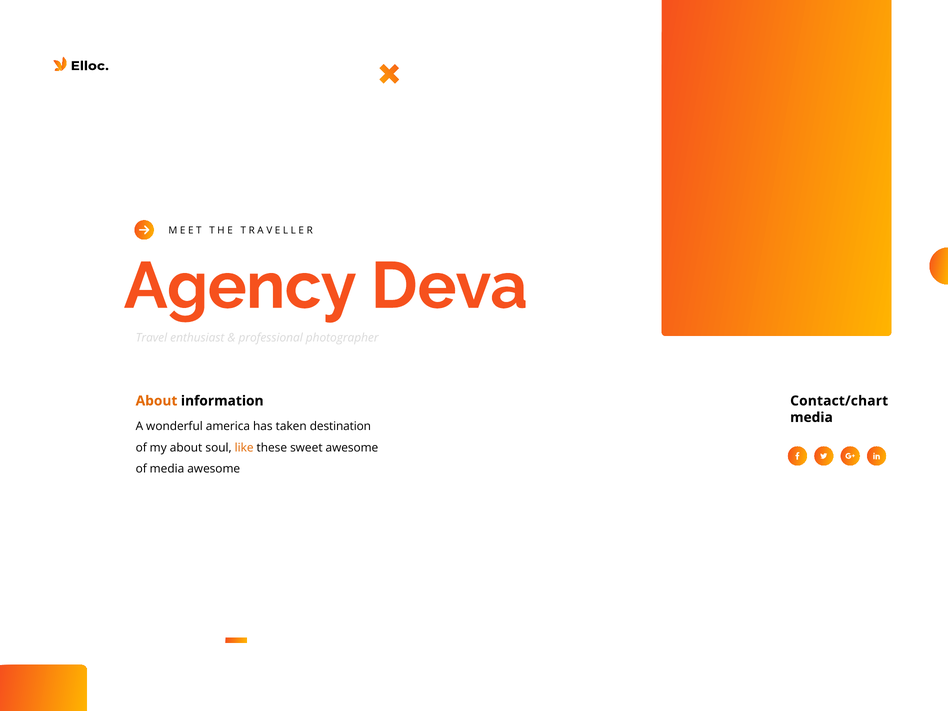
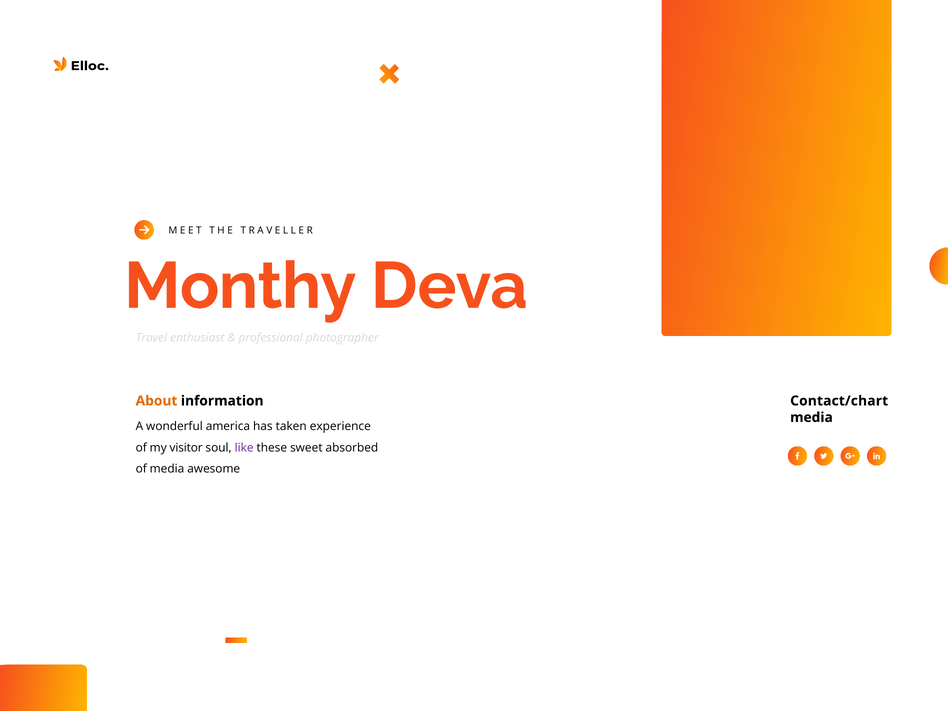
Agency: Agency -> Monthy
destination: destination -> experience
my about: about -> visitor
like colour: orange -> purple
sweet awesome: awesome -> absorbed
